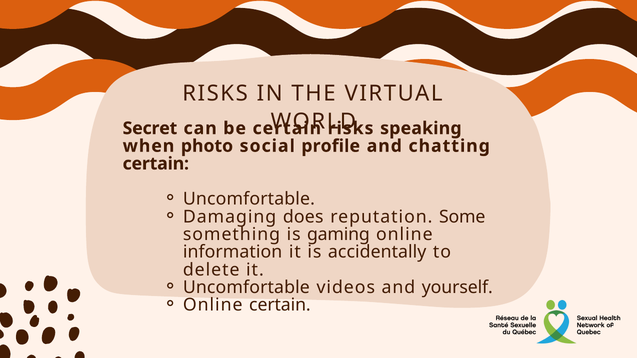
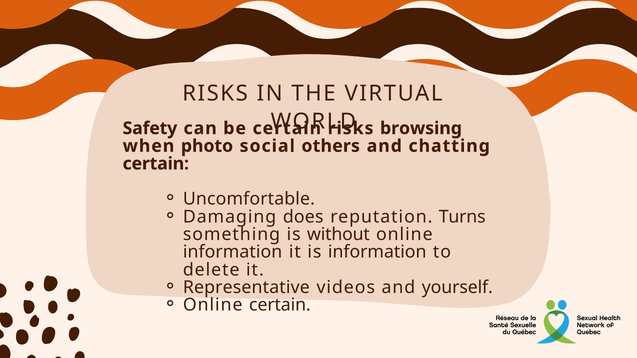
Secret: Secret -> Safety
speaking: speaking -> browsing
profile: profile -> others
Some: Some -> Turns
gaming: gaming -> without
is accidentally: accidentally -> information
Uncomfortable at (246, 288): Uncomfortable -> Representative
